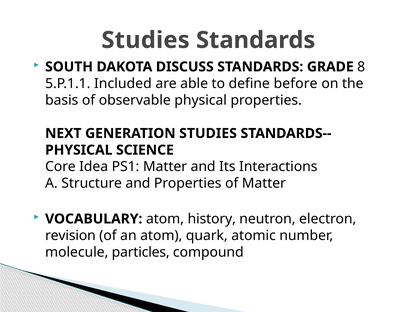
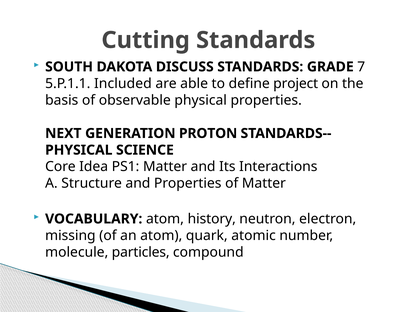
Studies at (146, 40): Studies -> Cutting
8: 8 -> 7
before: before -> project
GENERATION STUDIES: STUDIES -> PROTON
revision: revision -> missing
